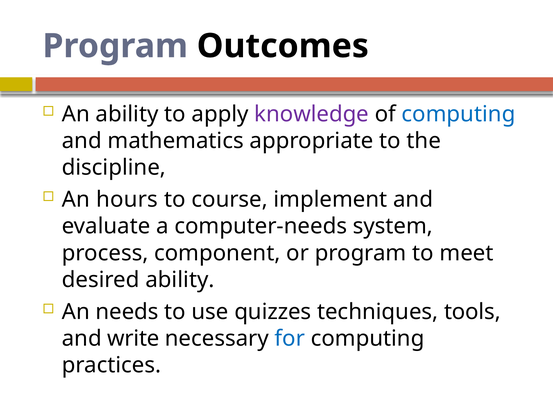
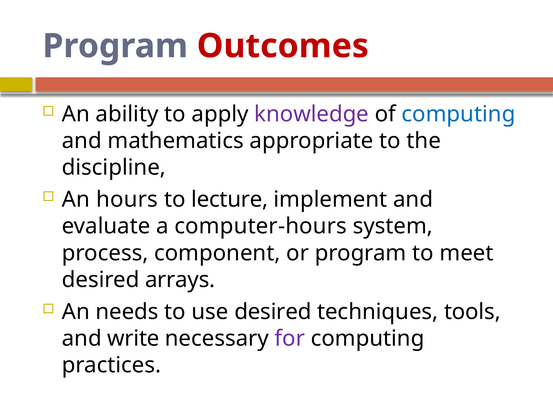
Outcomes colour: black -> red
course: course -> lecture
computer-needs: computer-needs -> computer-hours
desired ability: ability -> arrays
use quizzes: quizzes -> desired
for colour: blue -> purple
